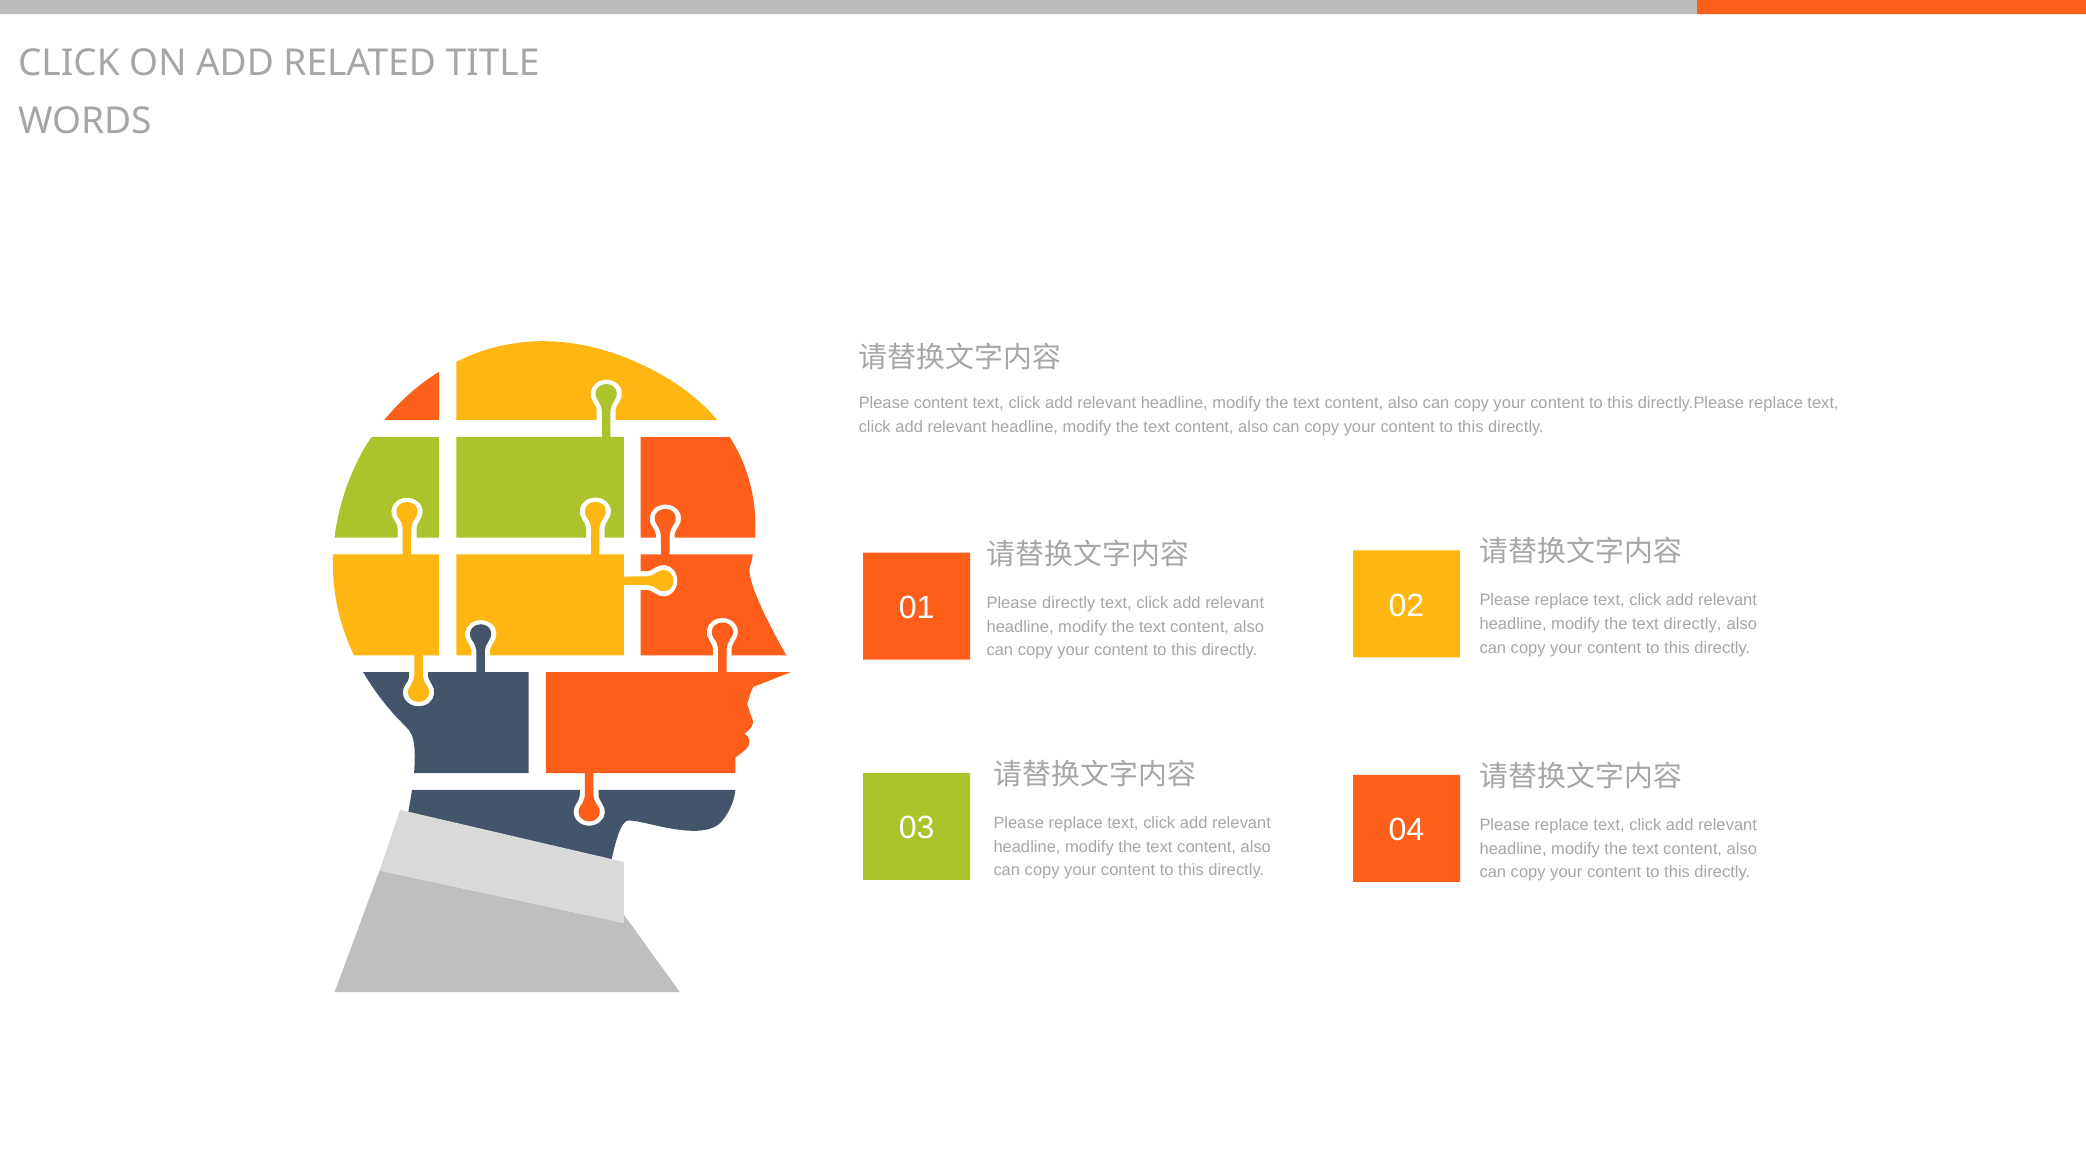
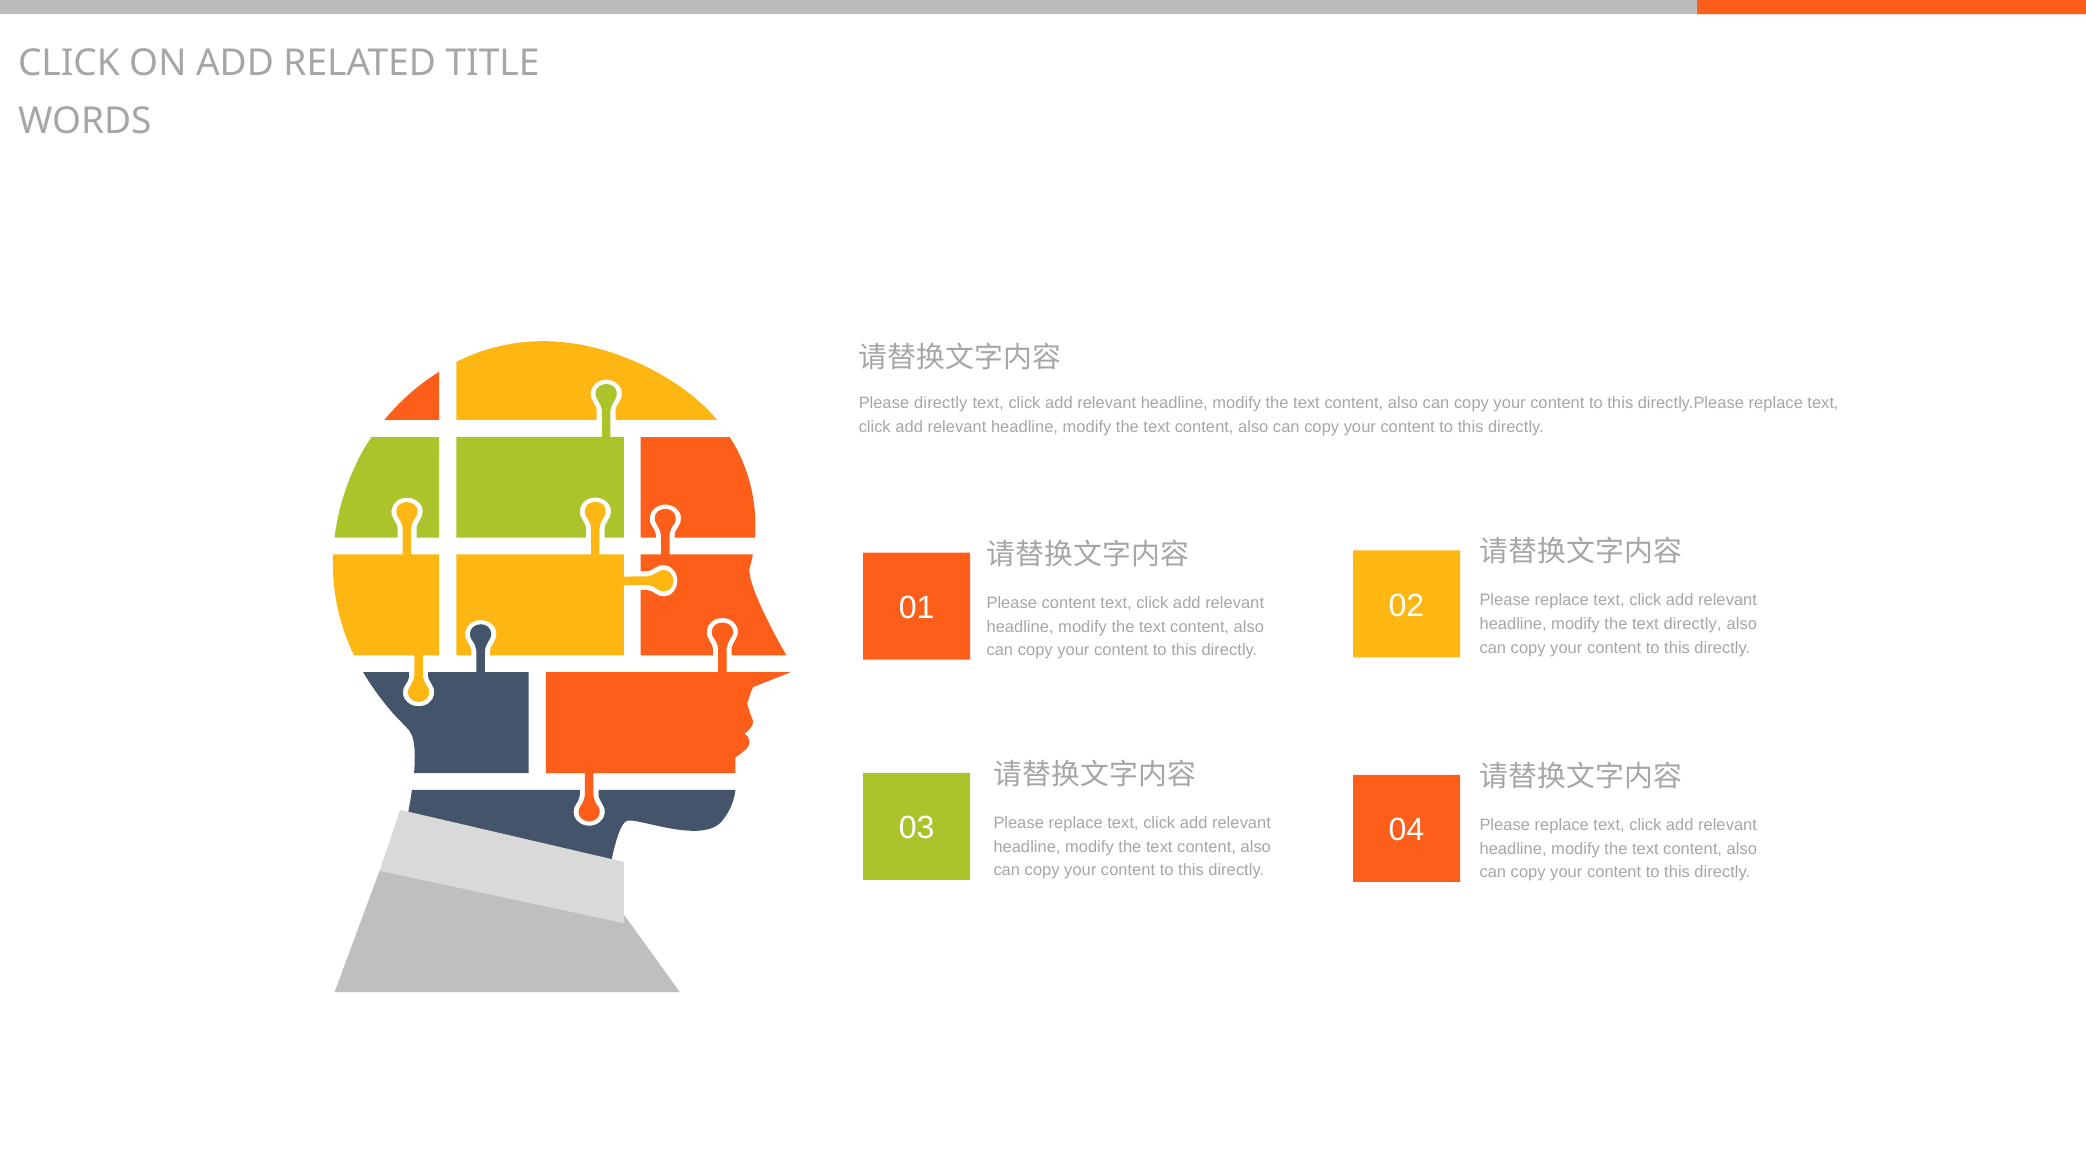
Please content: content -> directly
Please directly: directly -> content
